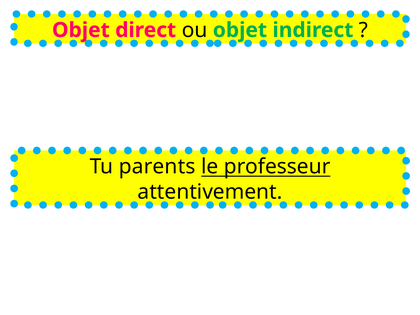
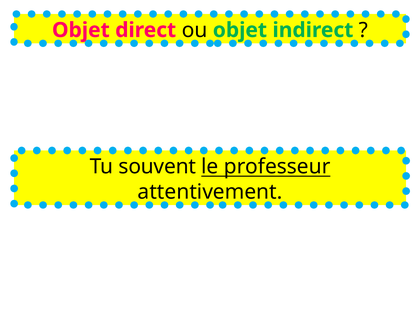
parents: parents -> souvent
